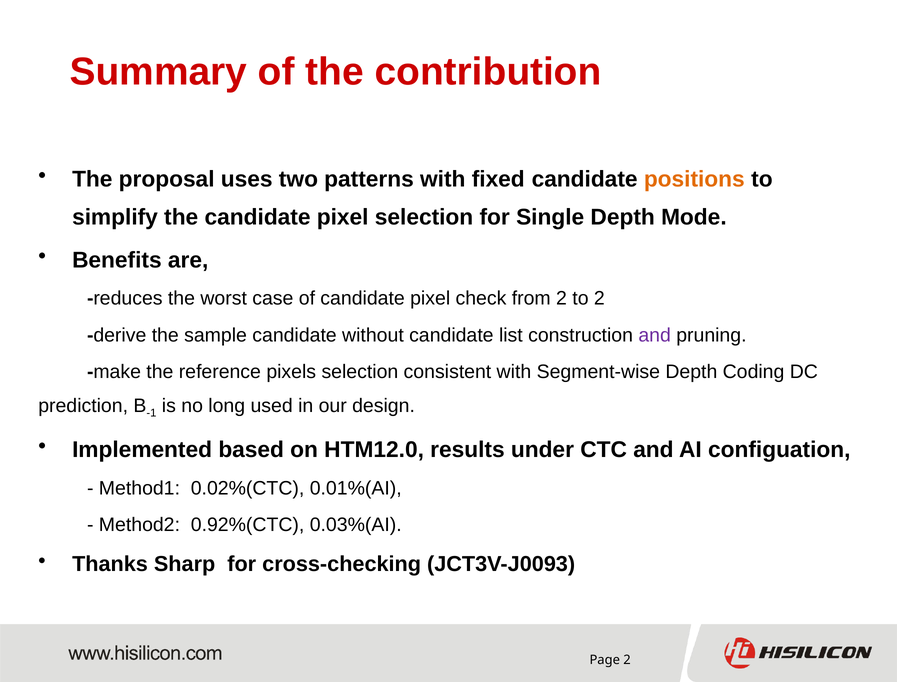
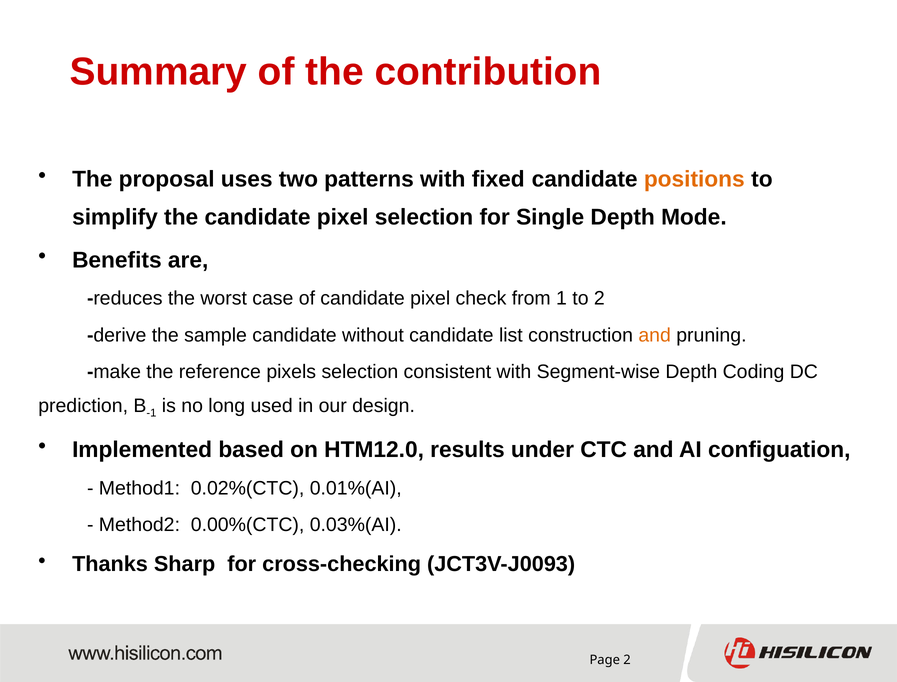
from 2: 2 -> 1
and at (655, 335) colour: purple -> orange
0.92%(CTC: 0.92%(CTC -> 0.00%(CTC
